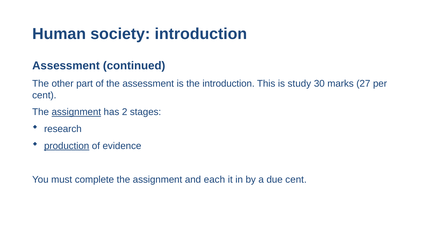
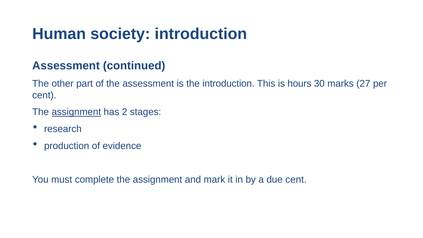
study: study -> hours
production underline: present -> none
each: each -> mark
